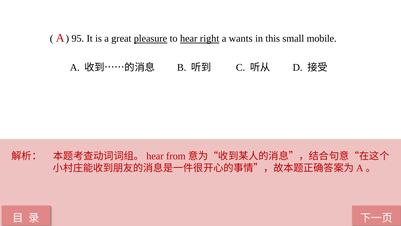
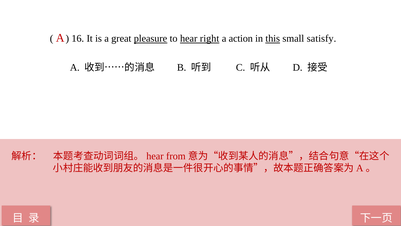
95: 95 -> 16
wants: wants -> action
this underline: none -> present
mobile: mobile -> satisfy
